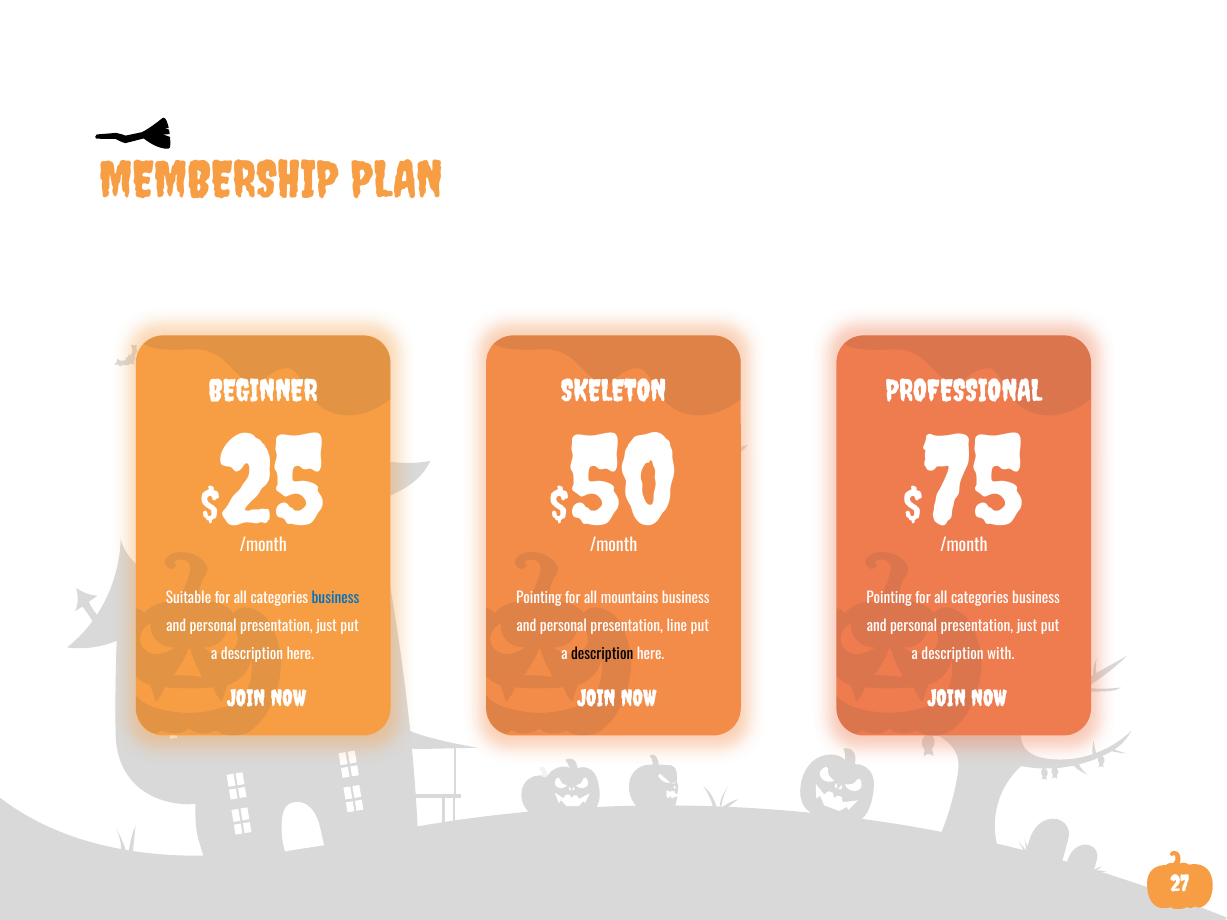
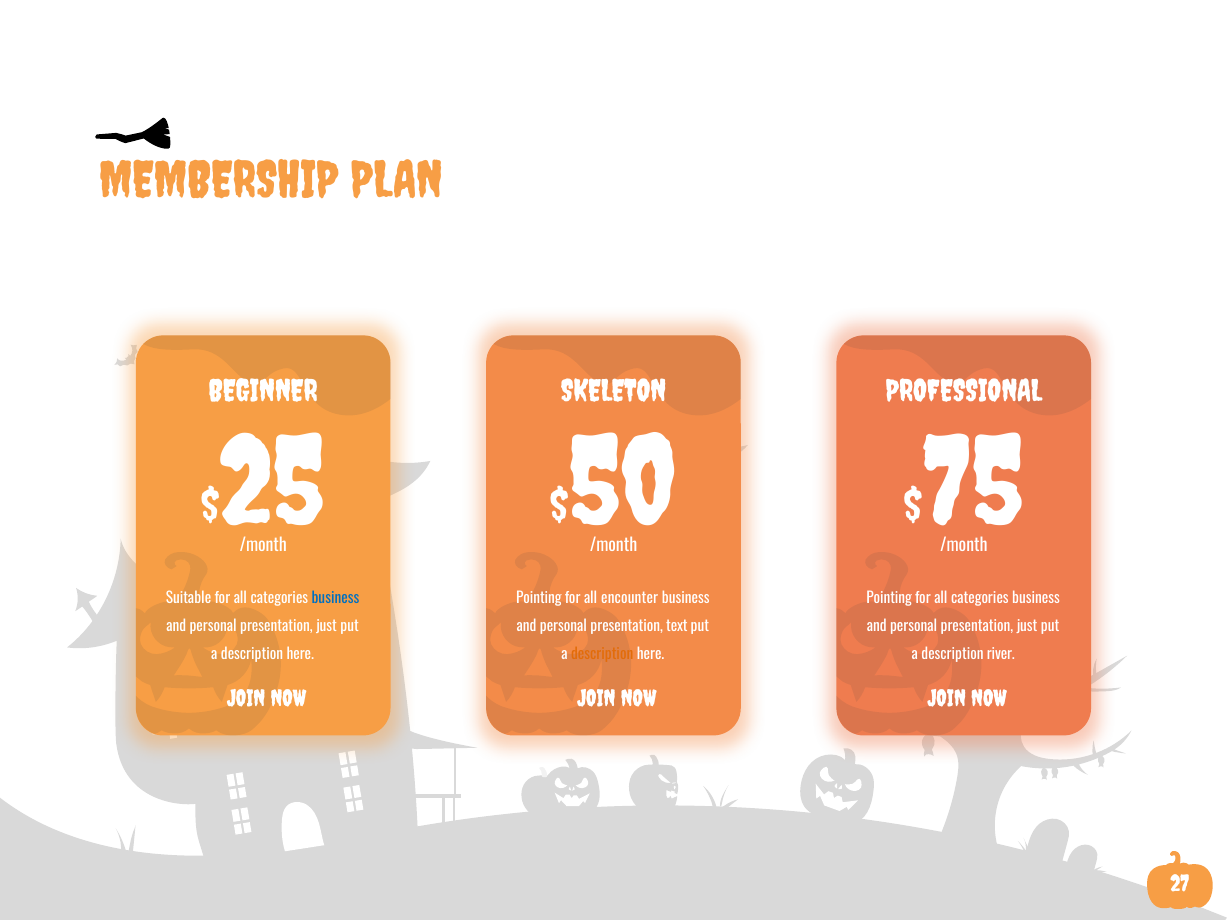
mountains: mountains -> encounter
line: line -> text
description at (602, 654) colour: black -> orange
with: with -> river
